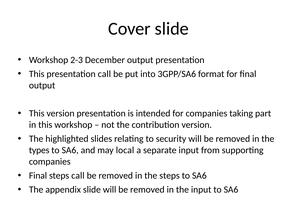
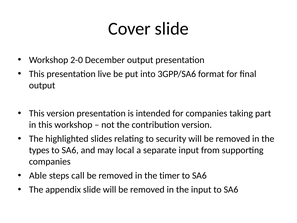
2-3: 2-3 -> 2-0
presentation call: call -> live
Final at (38, 175): Final -> Able
the steps: steps -> timer
